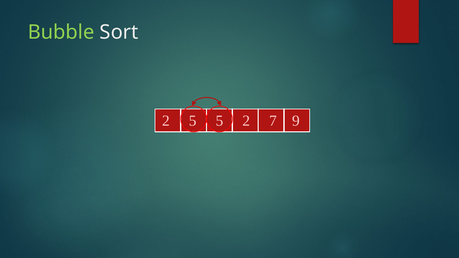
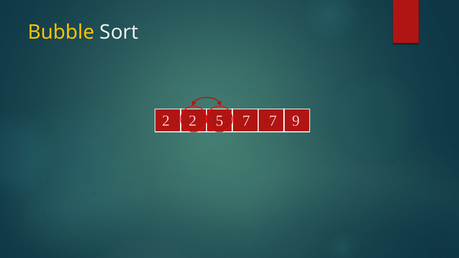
Bubble colour: light green -> yellow
2 5: 5 -> 2
5 2: 2 -> 7
